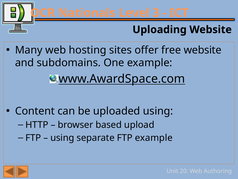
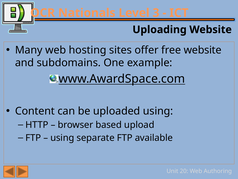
FTP example: example -> available
